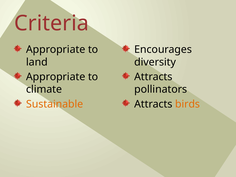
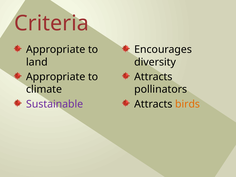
Sustainable colour: orange -> purple
